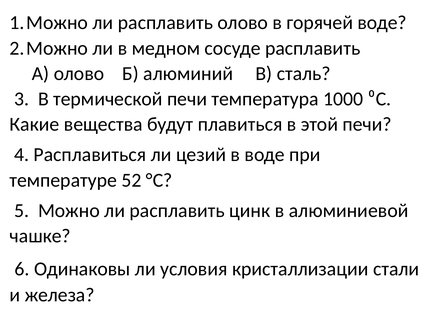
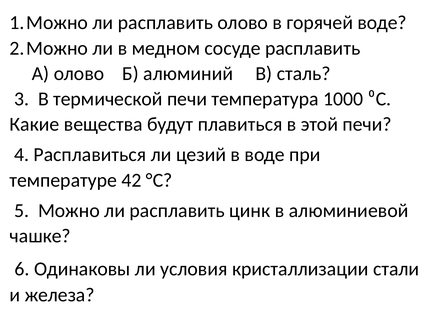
52: 52 -> 42
